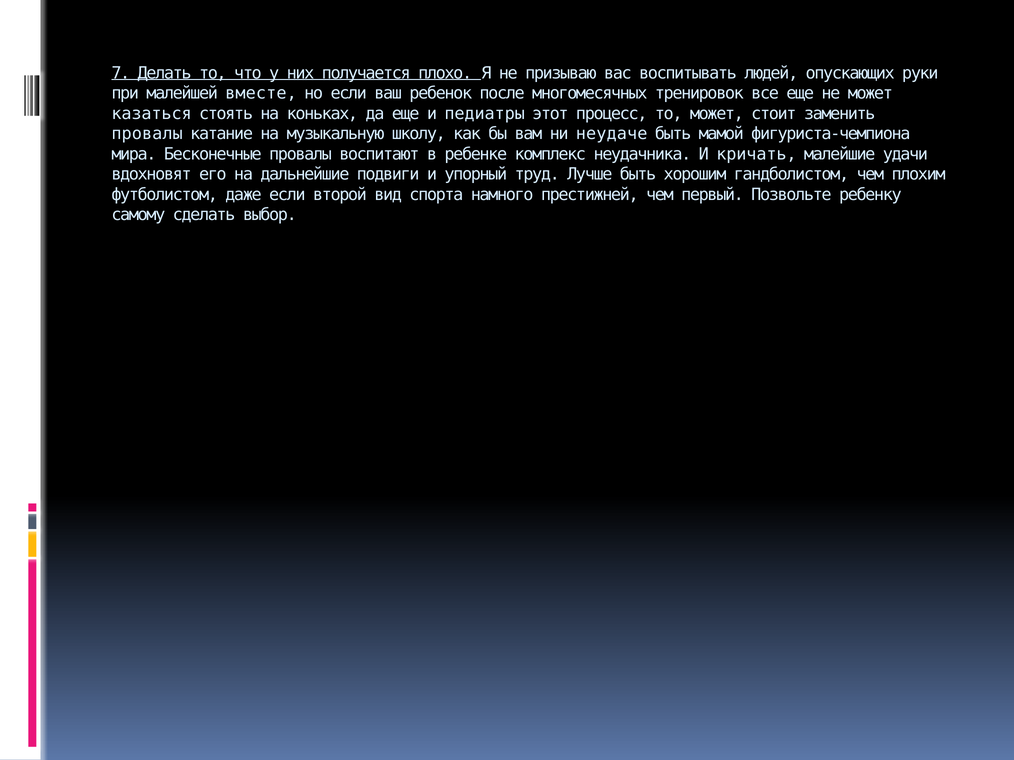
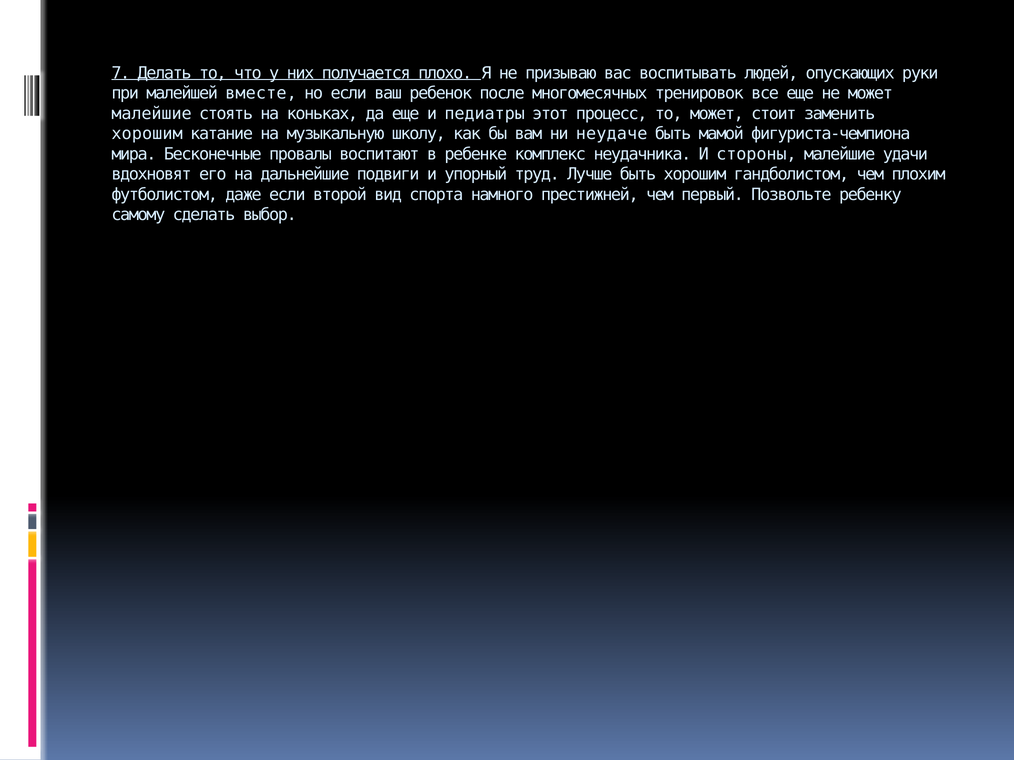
казаться at (152, 114): казаться -> малейшие
провалы at (147, 134): провалы -> хорошим
кричать: кричать -> стороны
